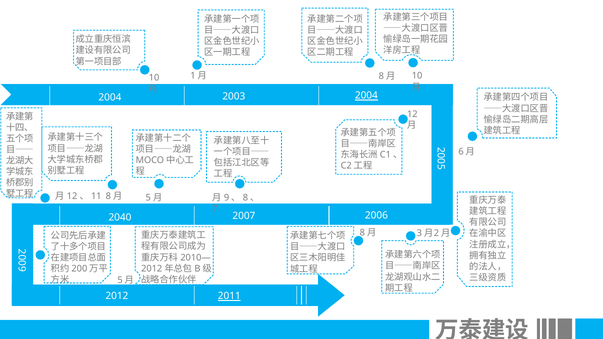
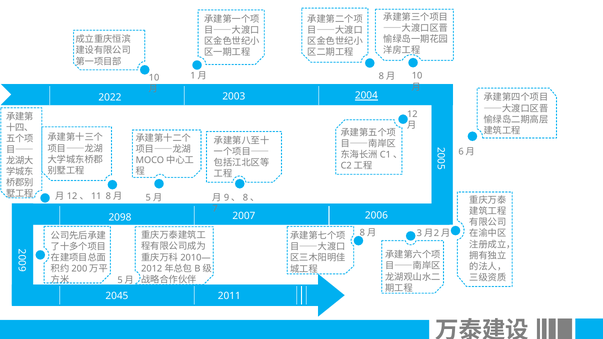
2004 at (110, 98): 2004 -> 2022
2040: 2040 -> 2098
2012: 2012 -> 2045
2011 underline: present -> none
